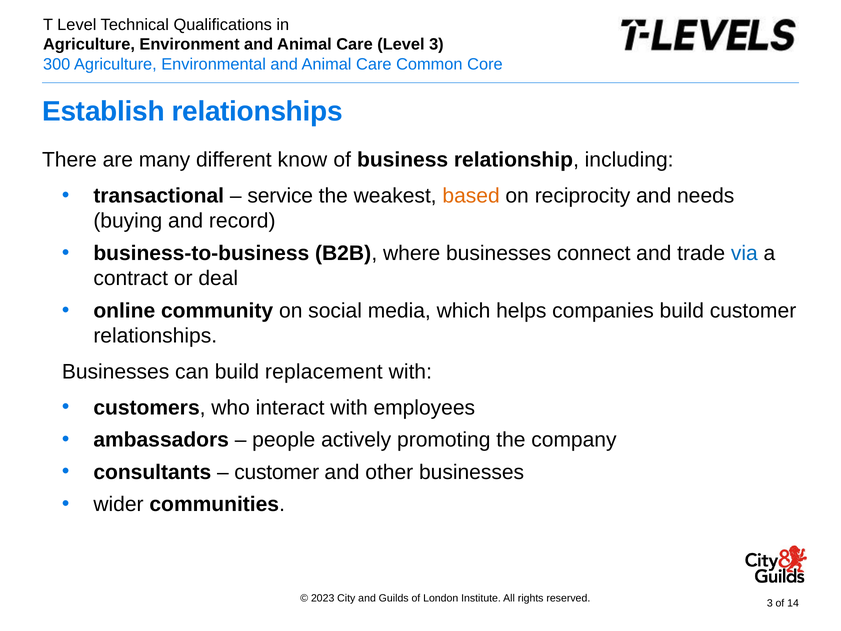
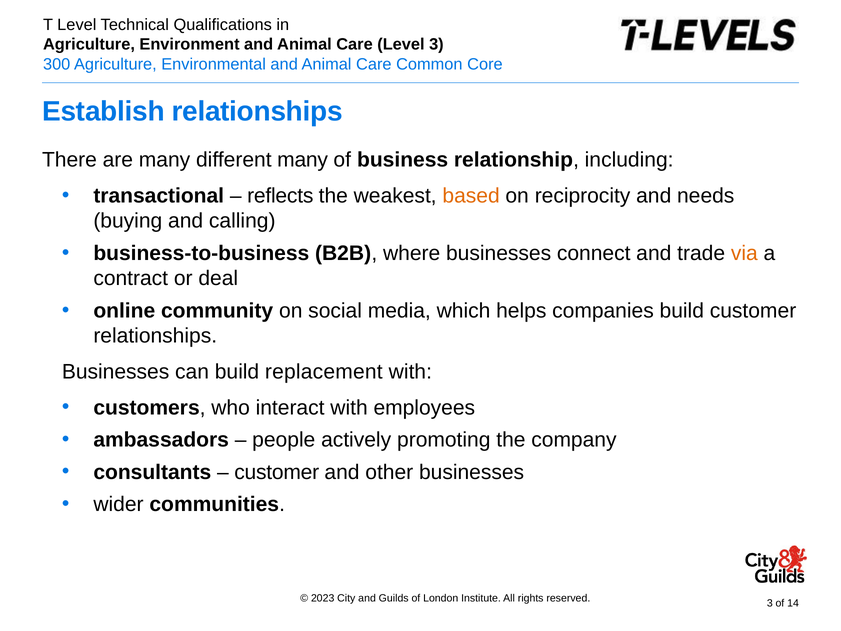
different know: know -> many
service: service -> reflects
record: record -> calling
via colour: blue -> orange
